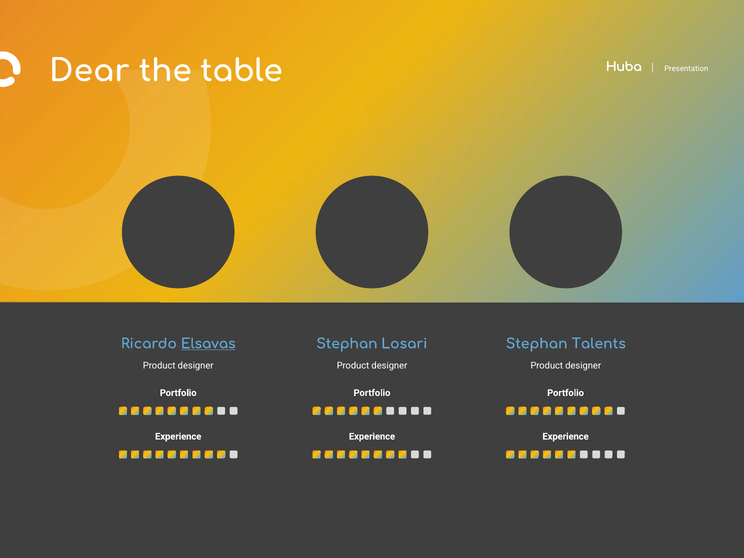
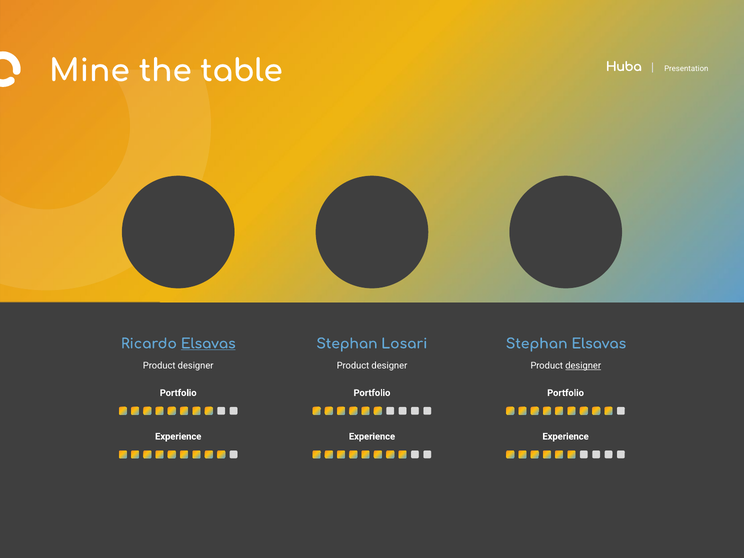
Dear: Dear -> Mine
Stephan Talents: Talents -> Elsavas
designer at (583, 366) underline: none -> present
